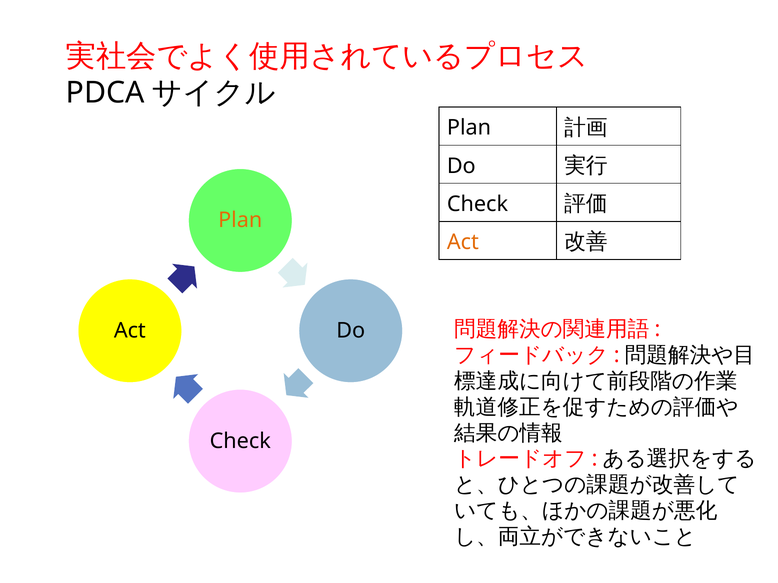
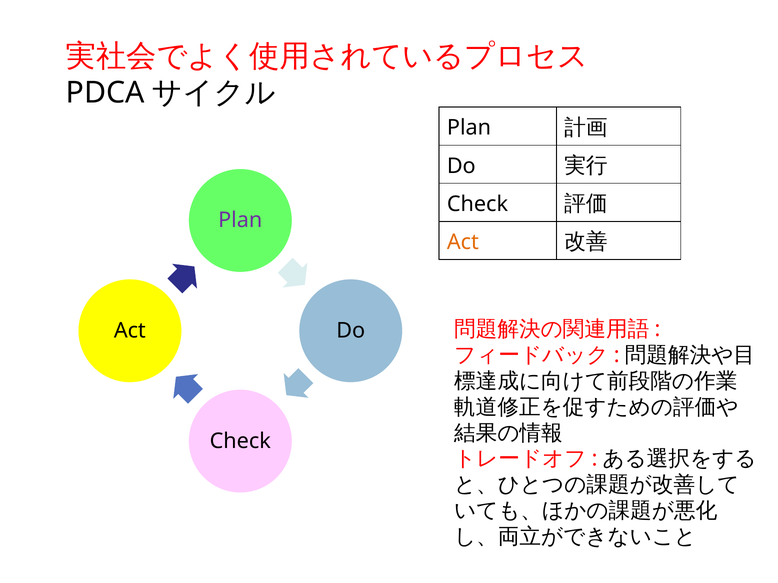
Plan at (240, 221) colour: orange -> purple
